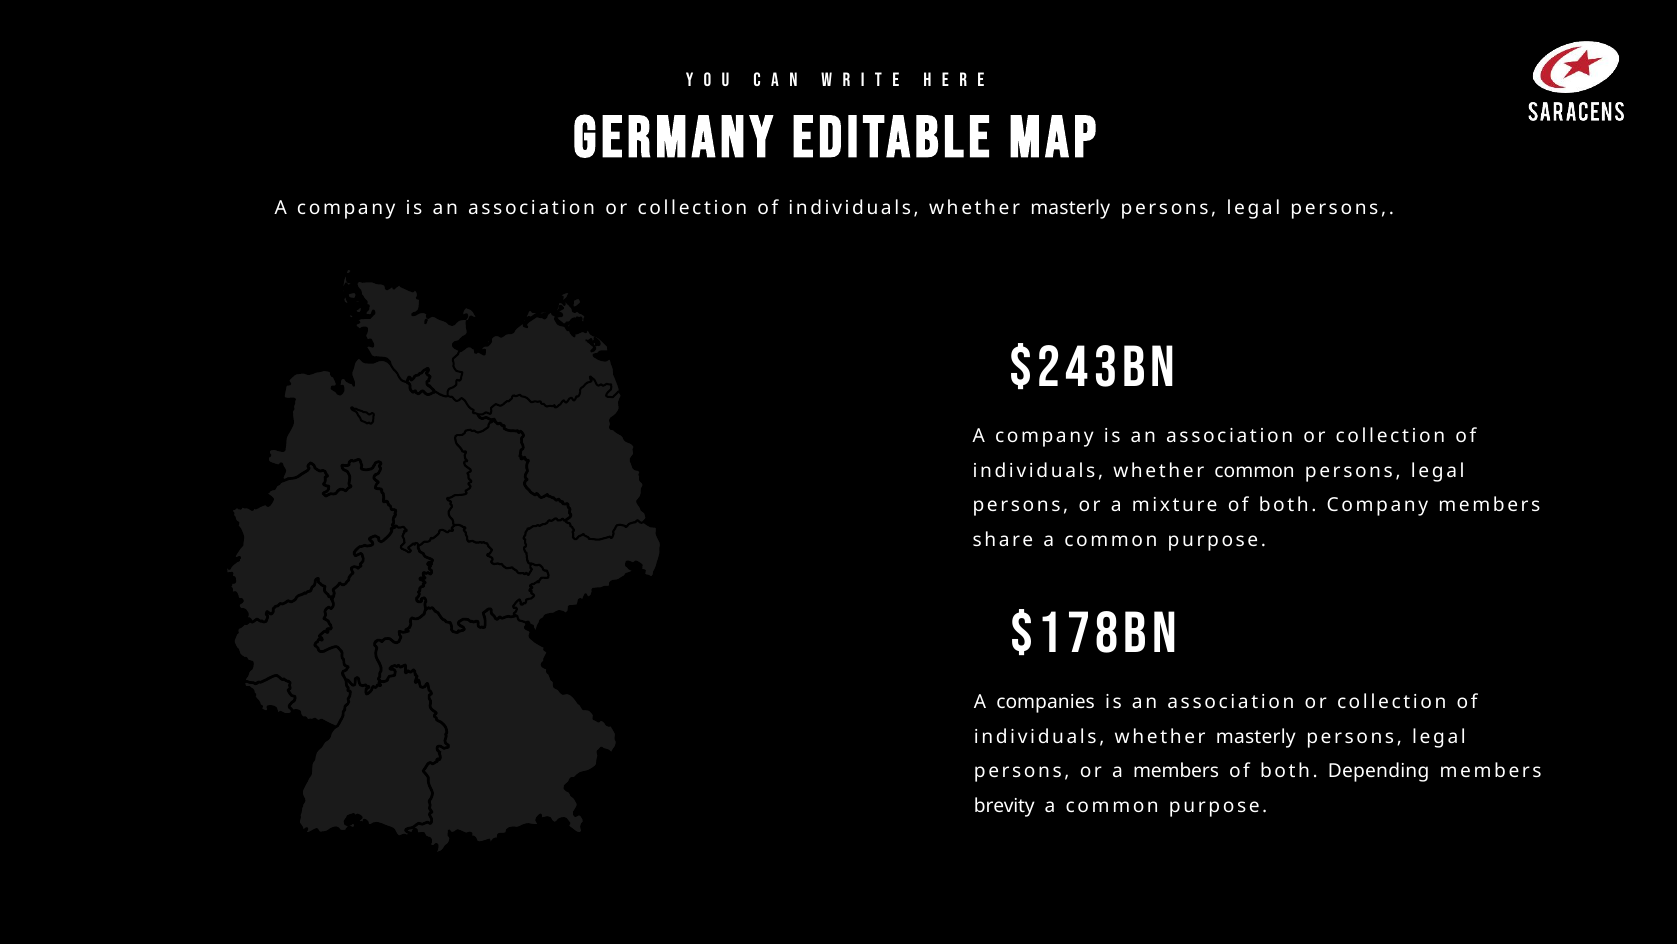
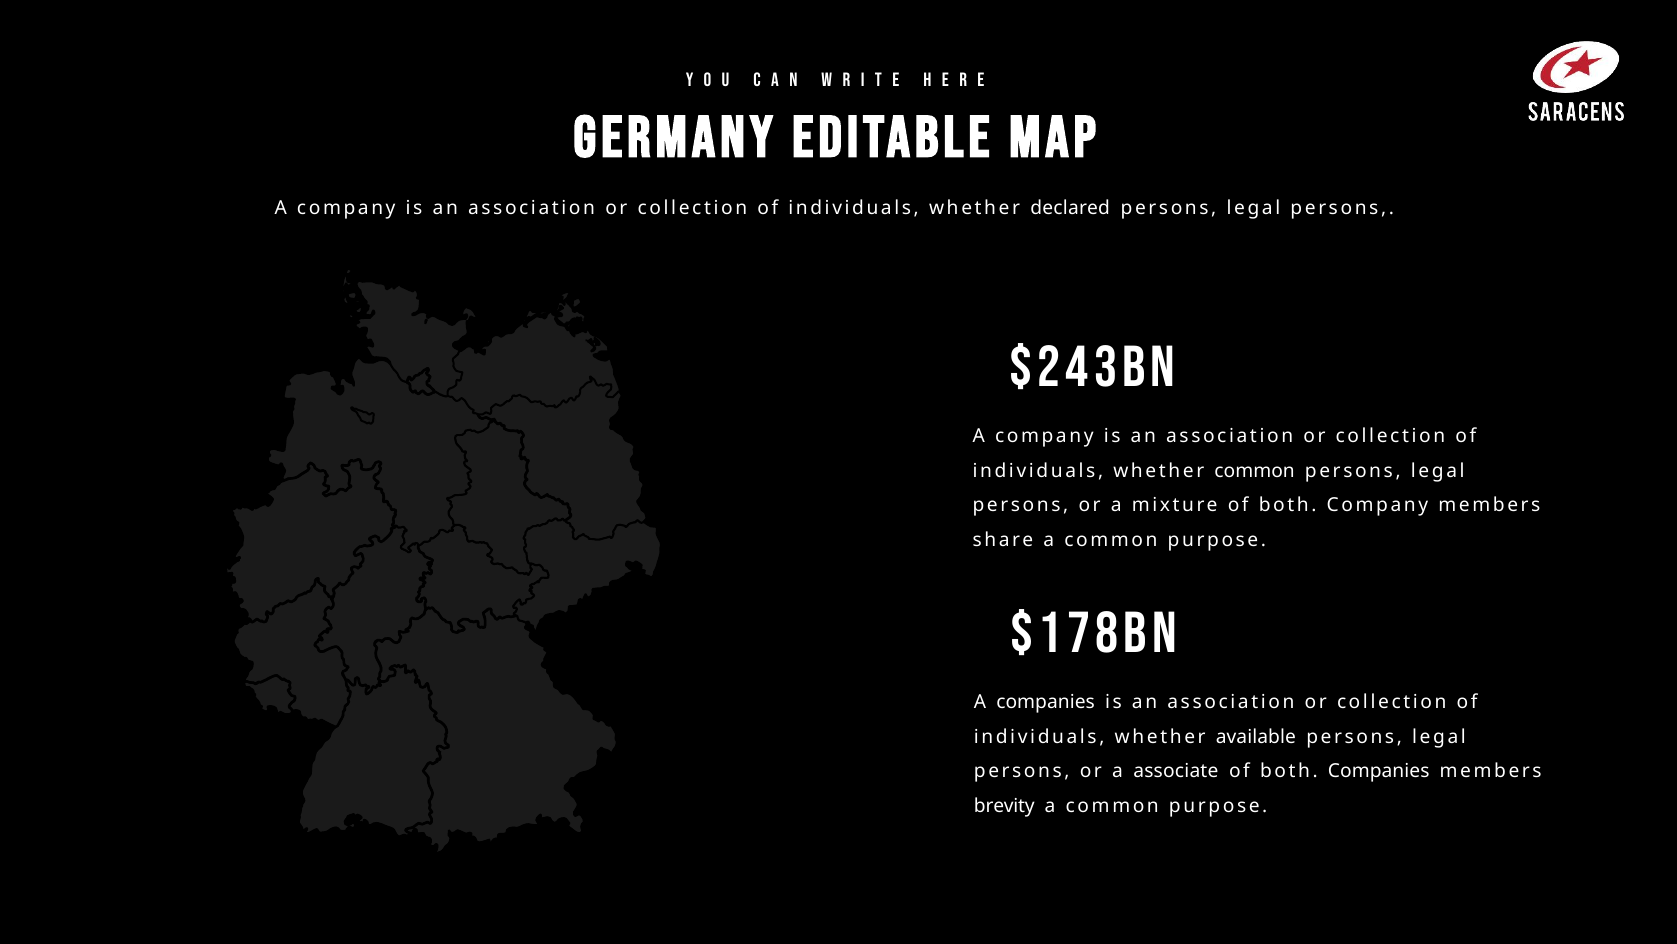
masterly at (1070, 208): masterly -> declared
masterly at (1256, 737): masterly -> available
a members: members -> associate
both Depending: Depending -> Companies
